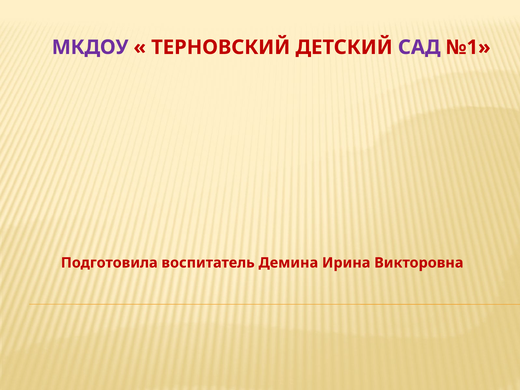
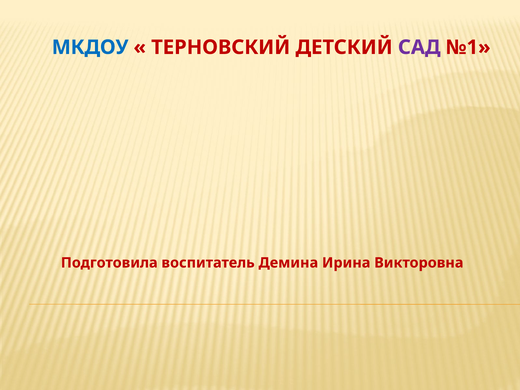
МКДОУ colour: purple -> blue
